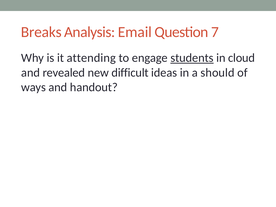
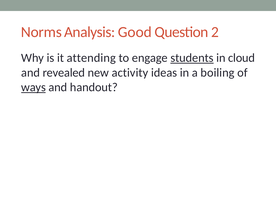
Breaks: Breaks -> Norms
Email: Email -> Good
7: 7 -> 2
difficult: difficult -> activity
should: should -> boiling
ways underline: none -> present
